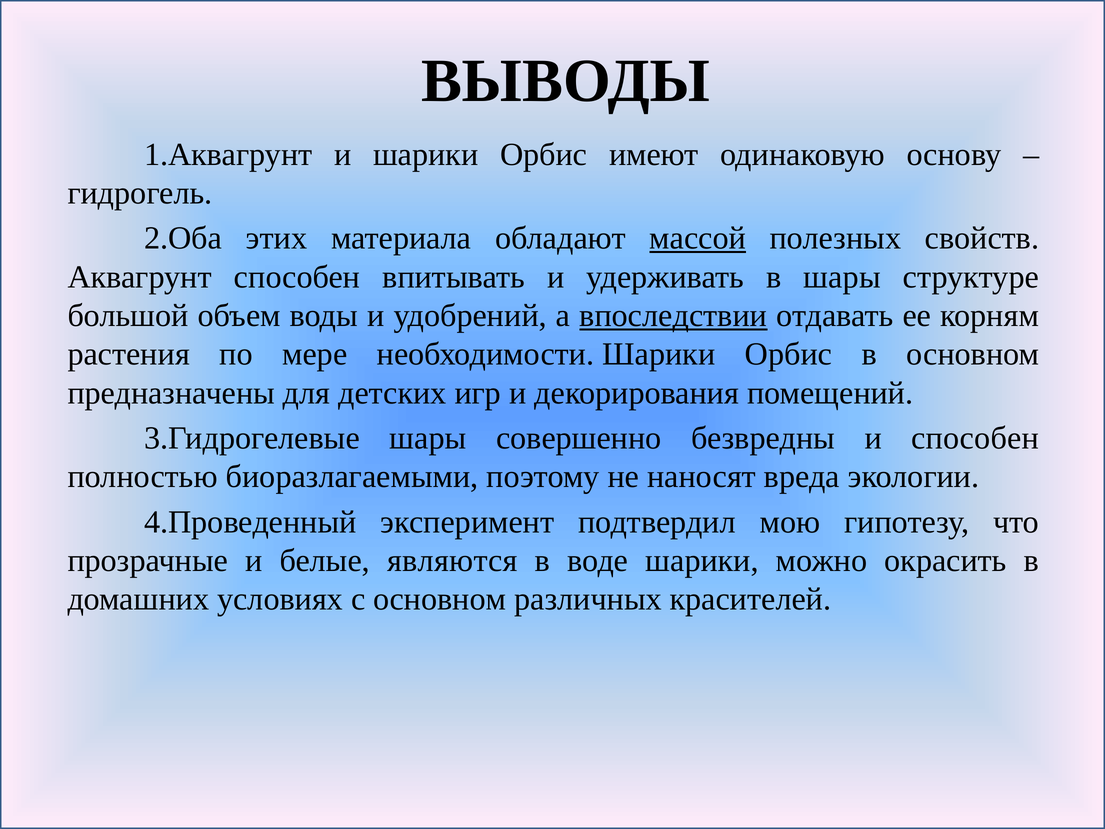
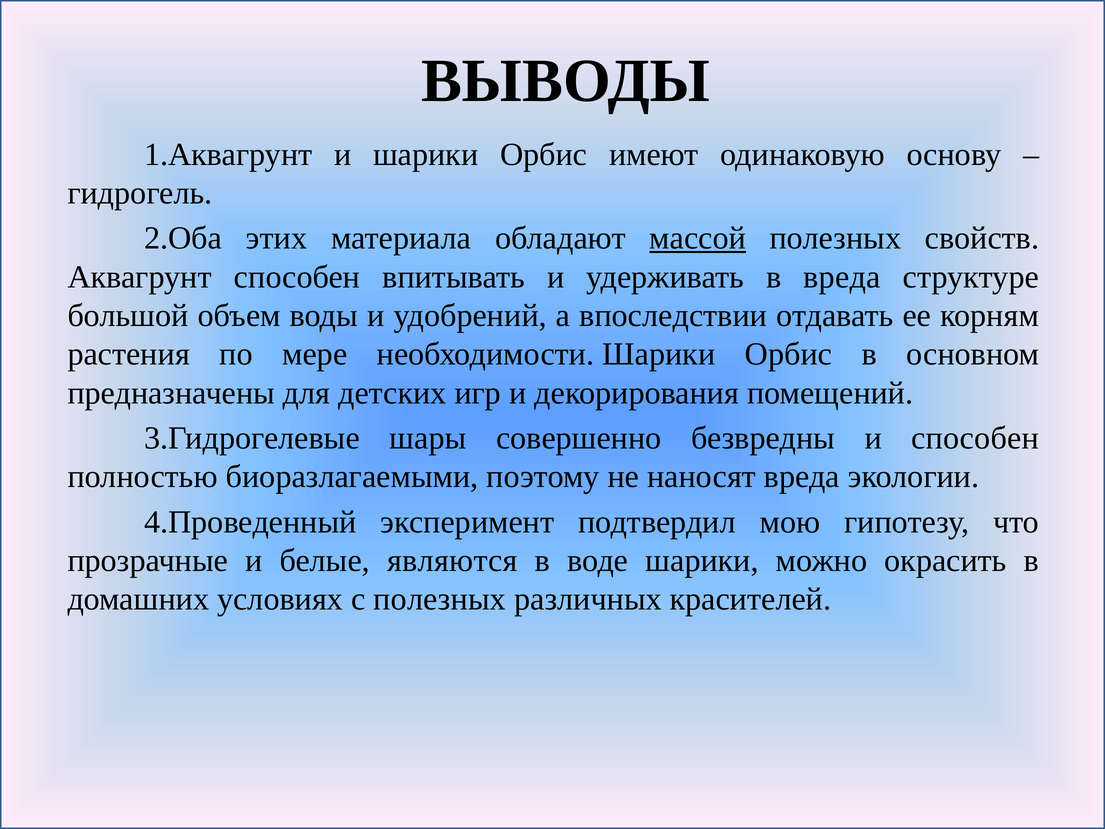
в шары: шары -> вреда
впоследствии underline: present -> none
с основном: основном -> полезных
